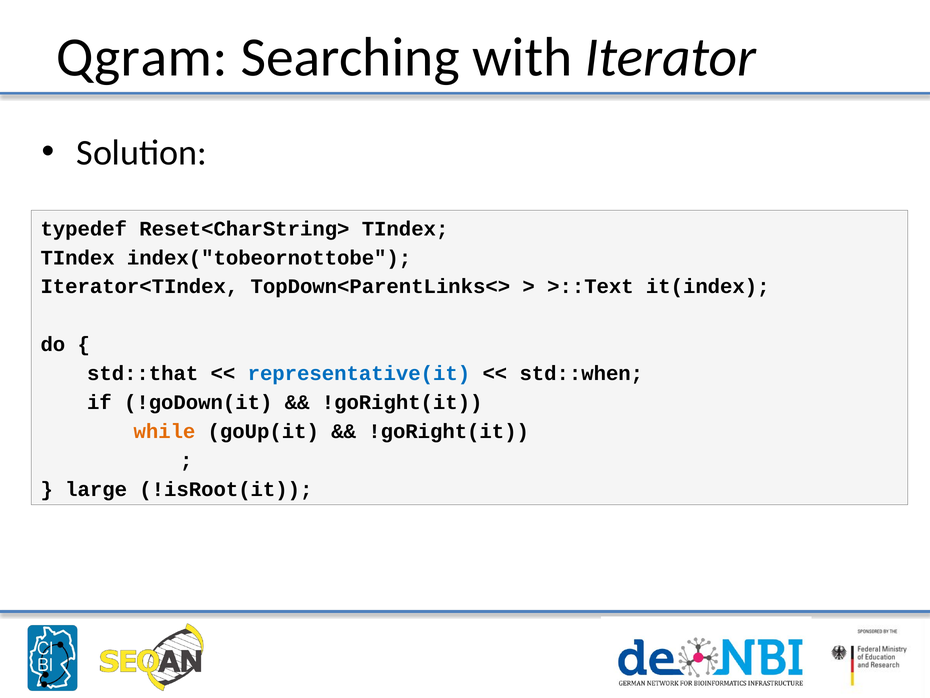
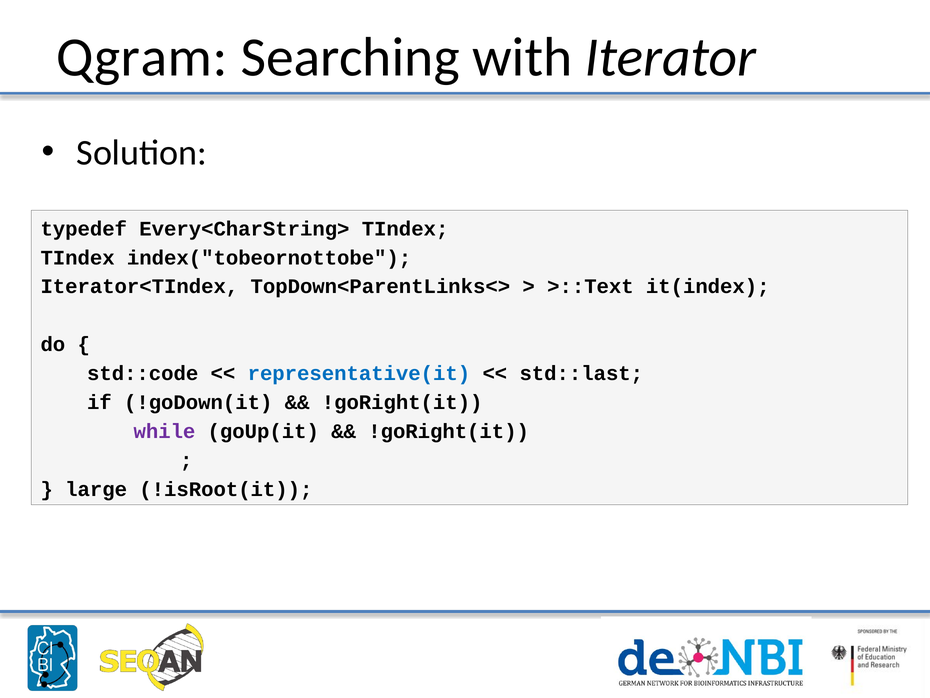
Reset<CharString>: Reset<CharString> -> Every<CharString>
std::that: std::that -> std::code
std::when: std::when -> std::last
while colour: orange -> purple
